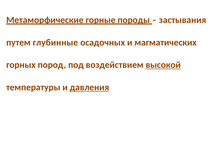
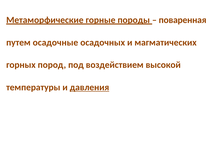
застывания: застывания -> поваренная
глубинные: глубинные -> осадочные
высокой underline: present -> none
